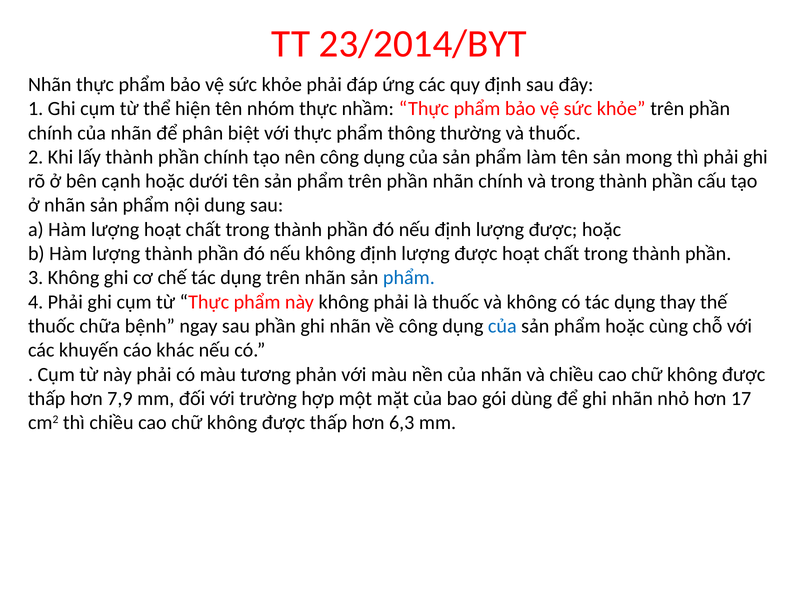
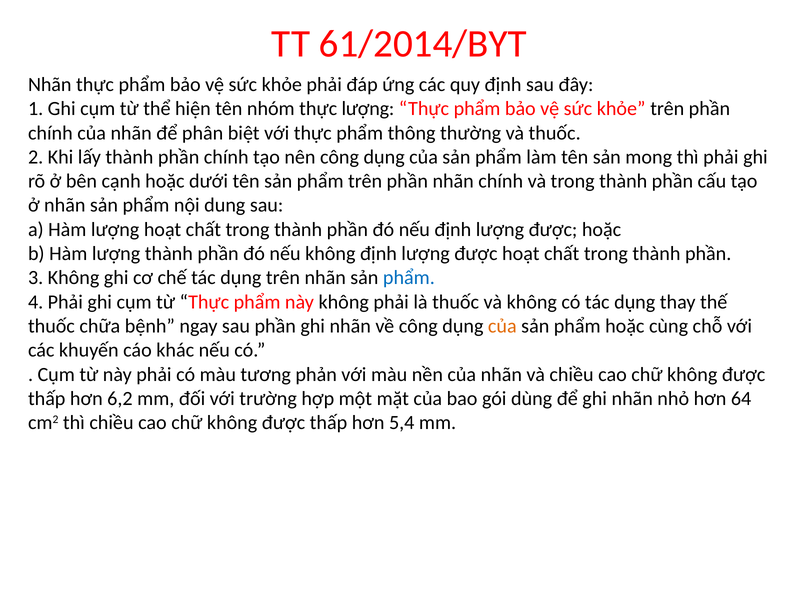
23/2014/BYT: 23/2014/BYT -> 61/2014/BYT
thực nhầm: nhầm -> lượng
của at (502, 326) colour: blue -> orange
7,9: 7,9 -> 6,2
17: 17 -> 64
6,3: 6,3 -> 5,4
